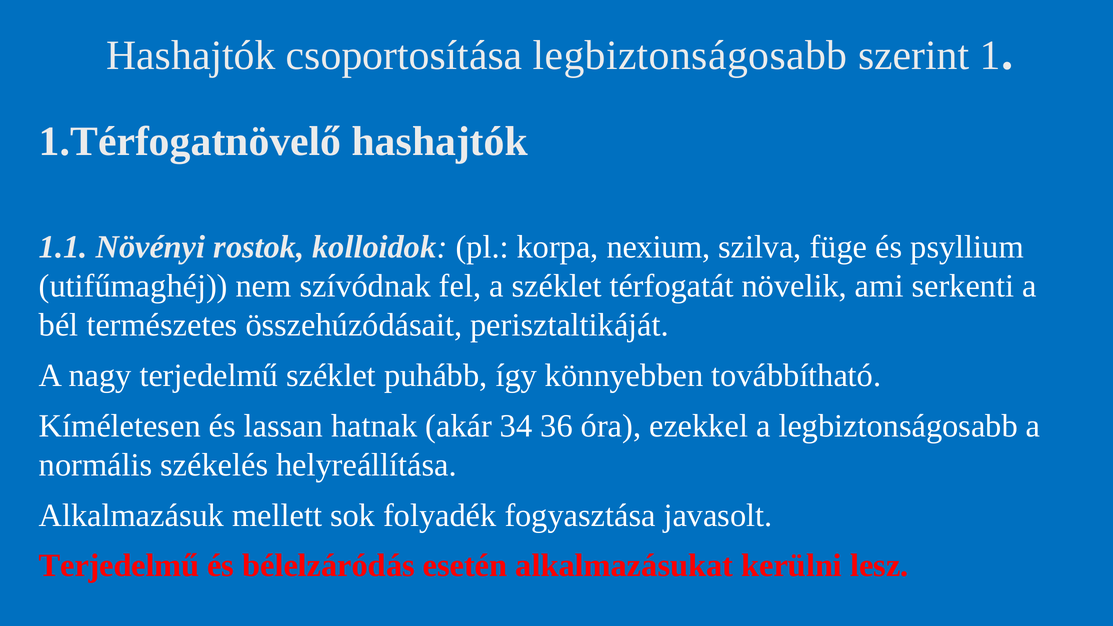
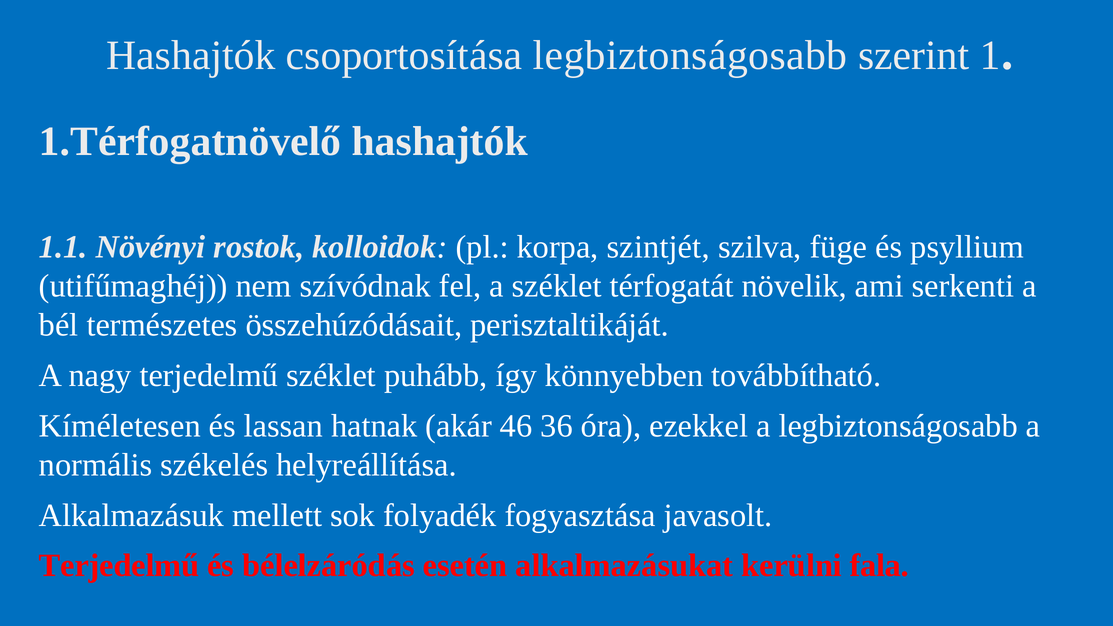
nexium: nexium -> szintjét
34: 34 -> 46
lesz: lesz -> fala
